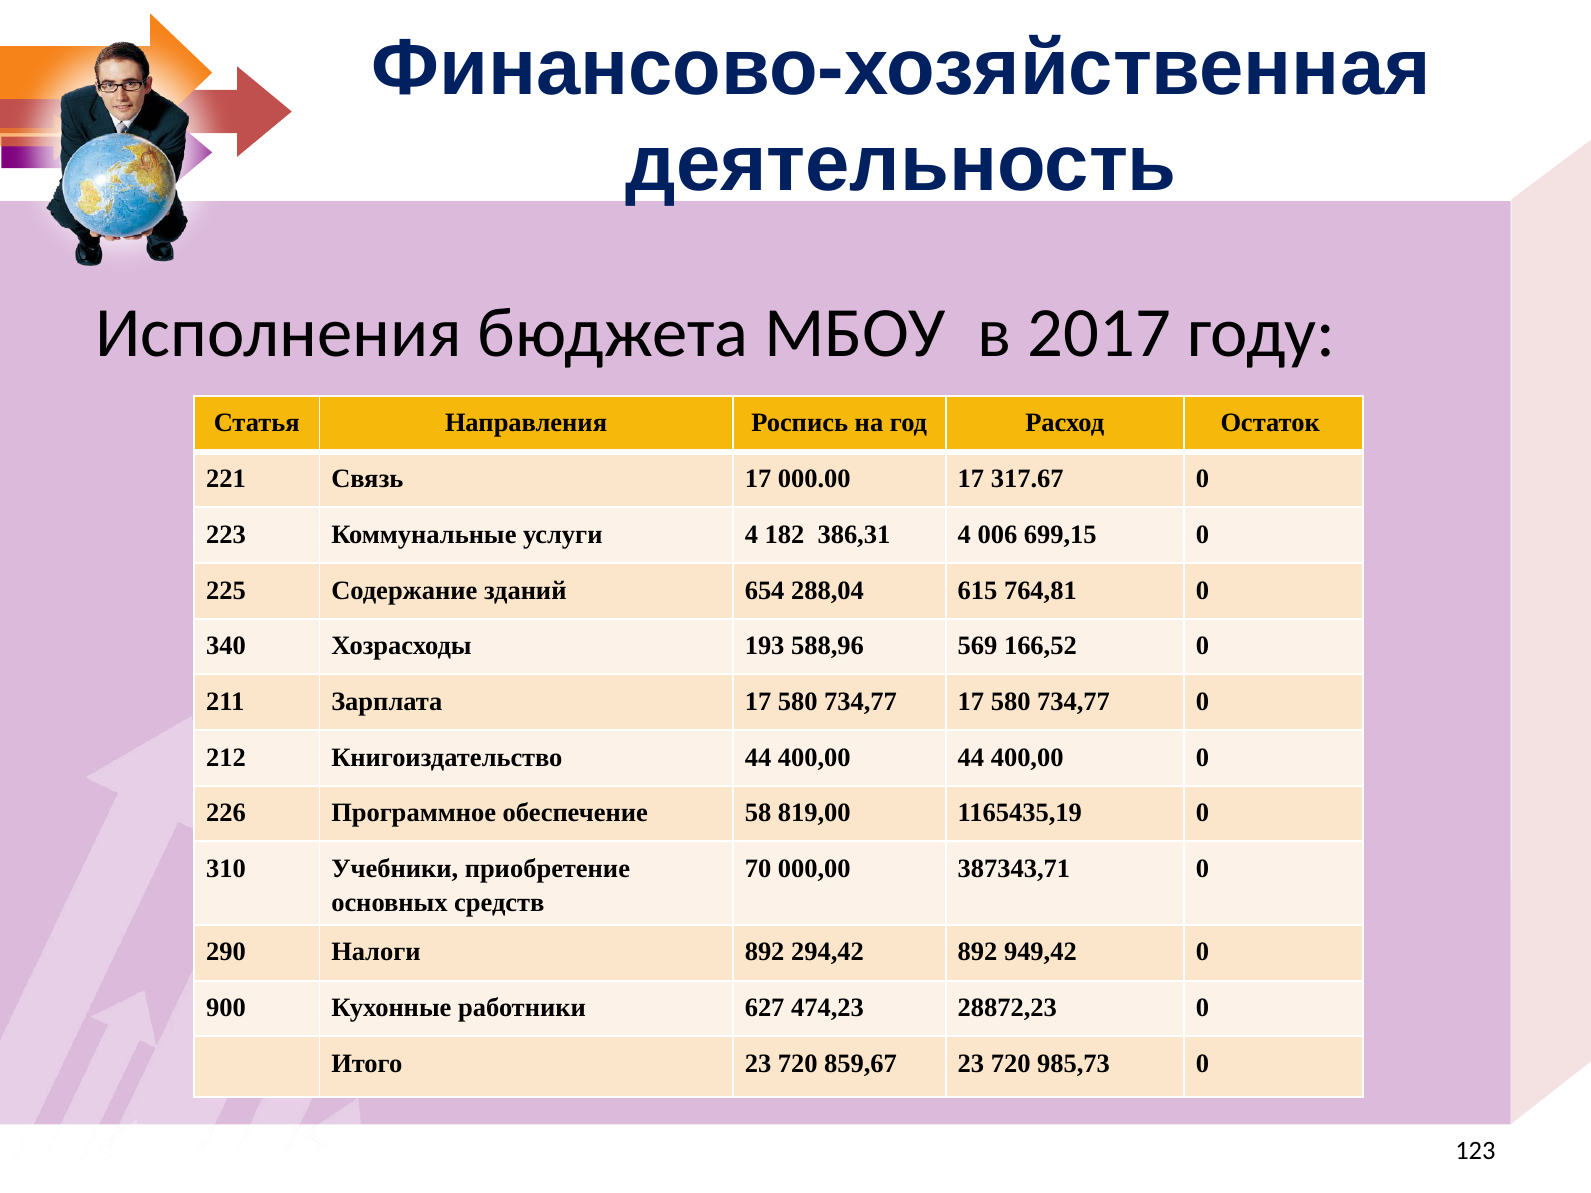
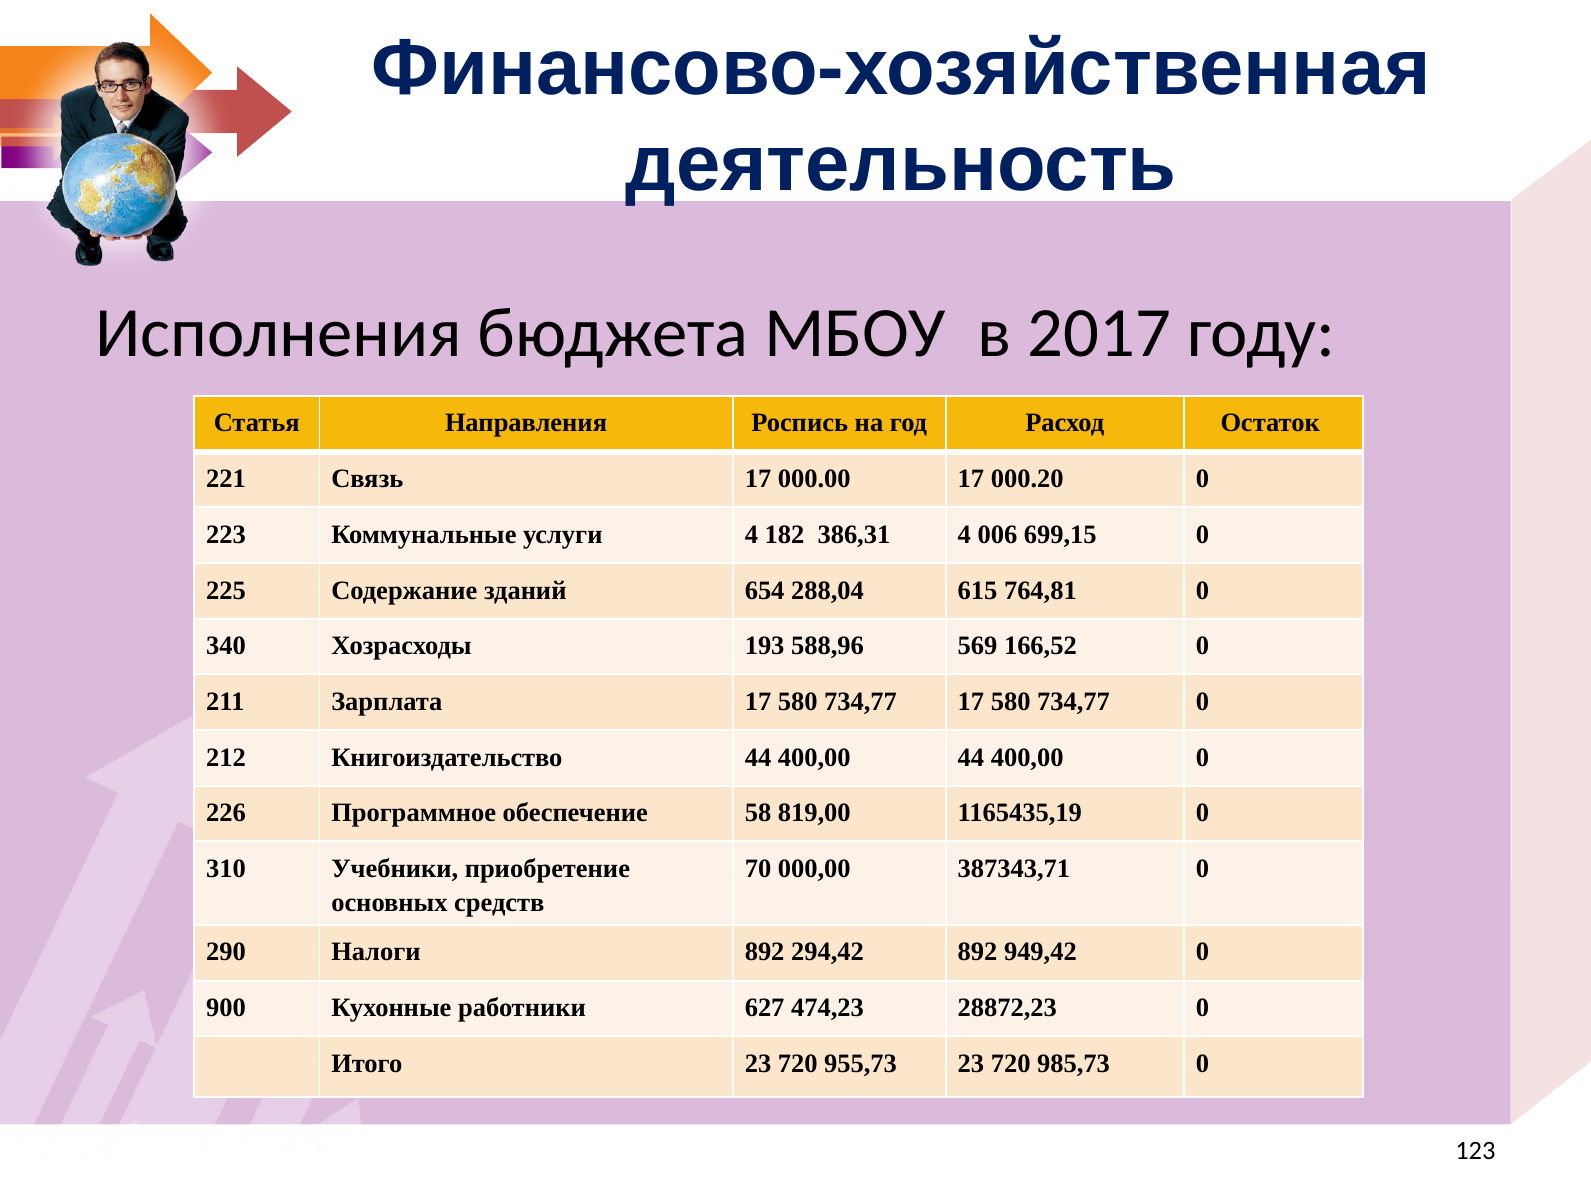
317.67: 317.67 -> 000.20
859,67: 859,67 -> 955,73
